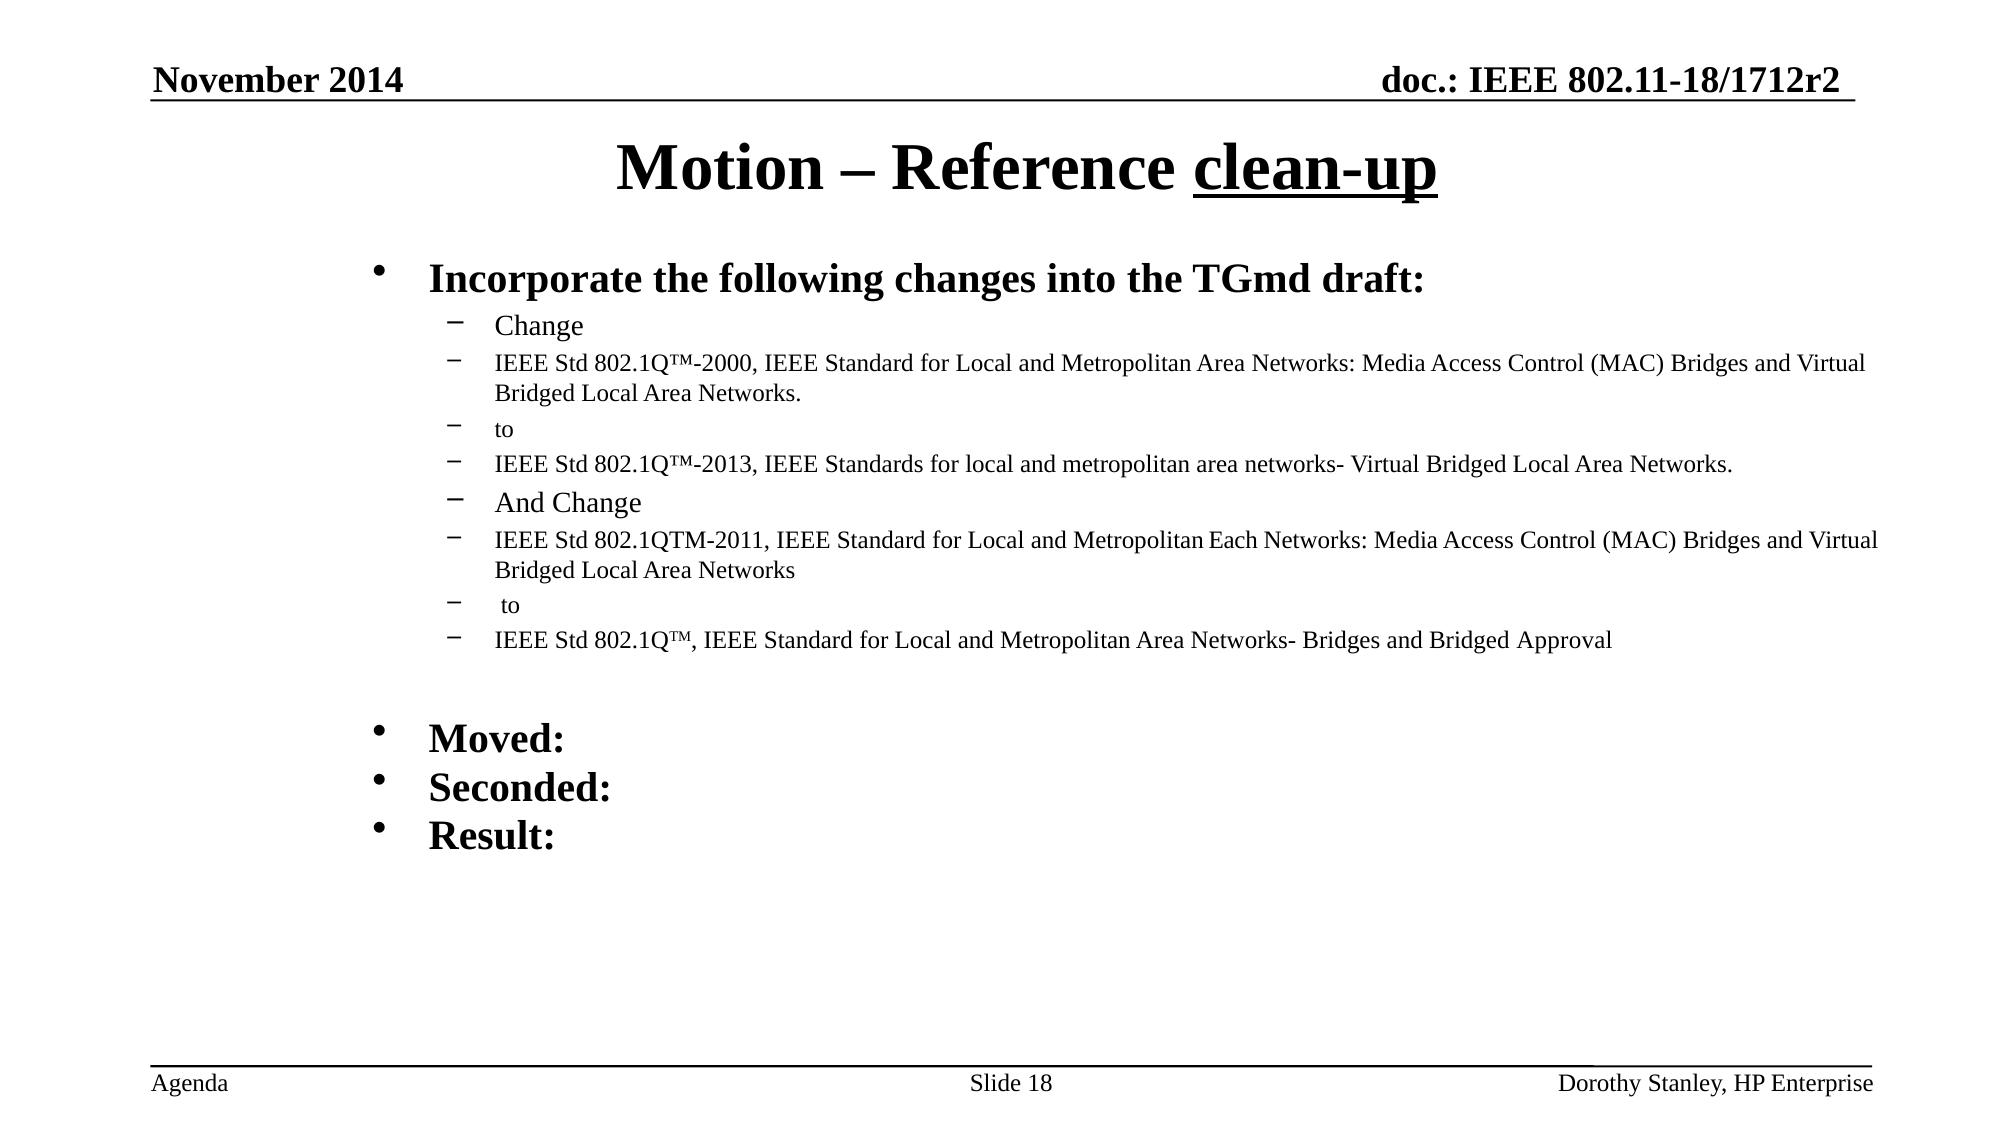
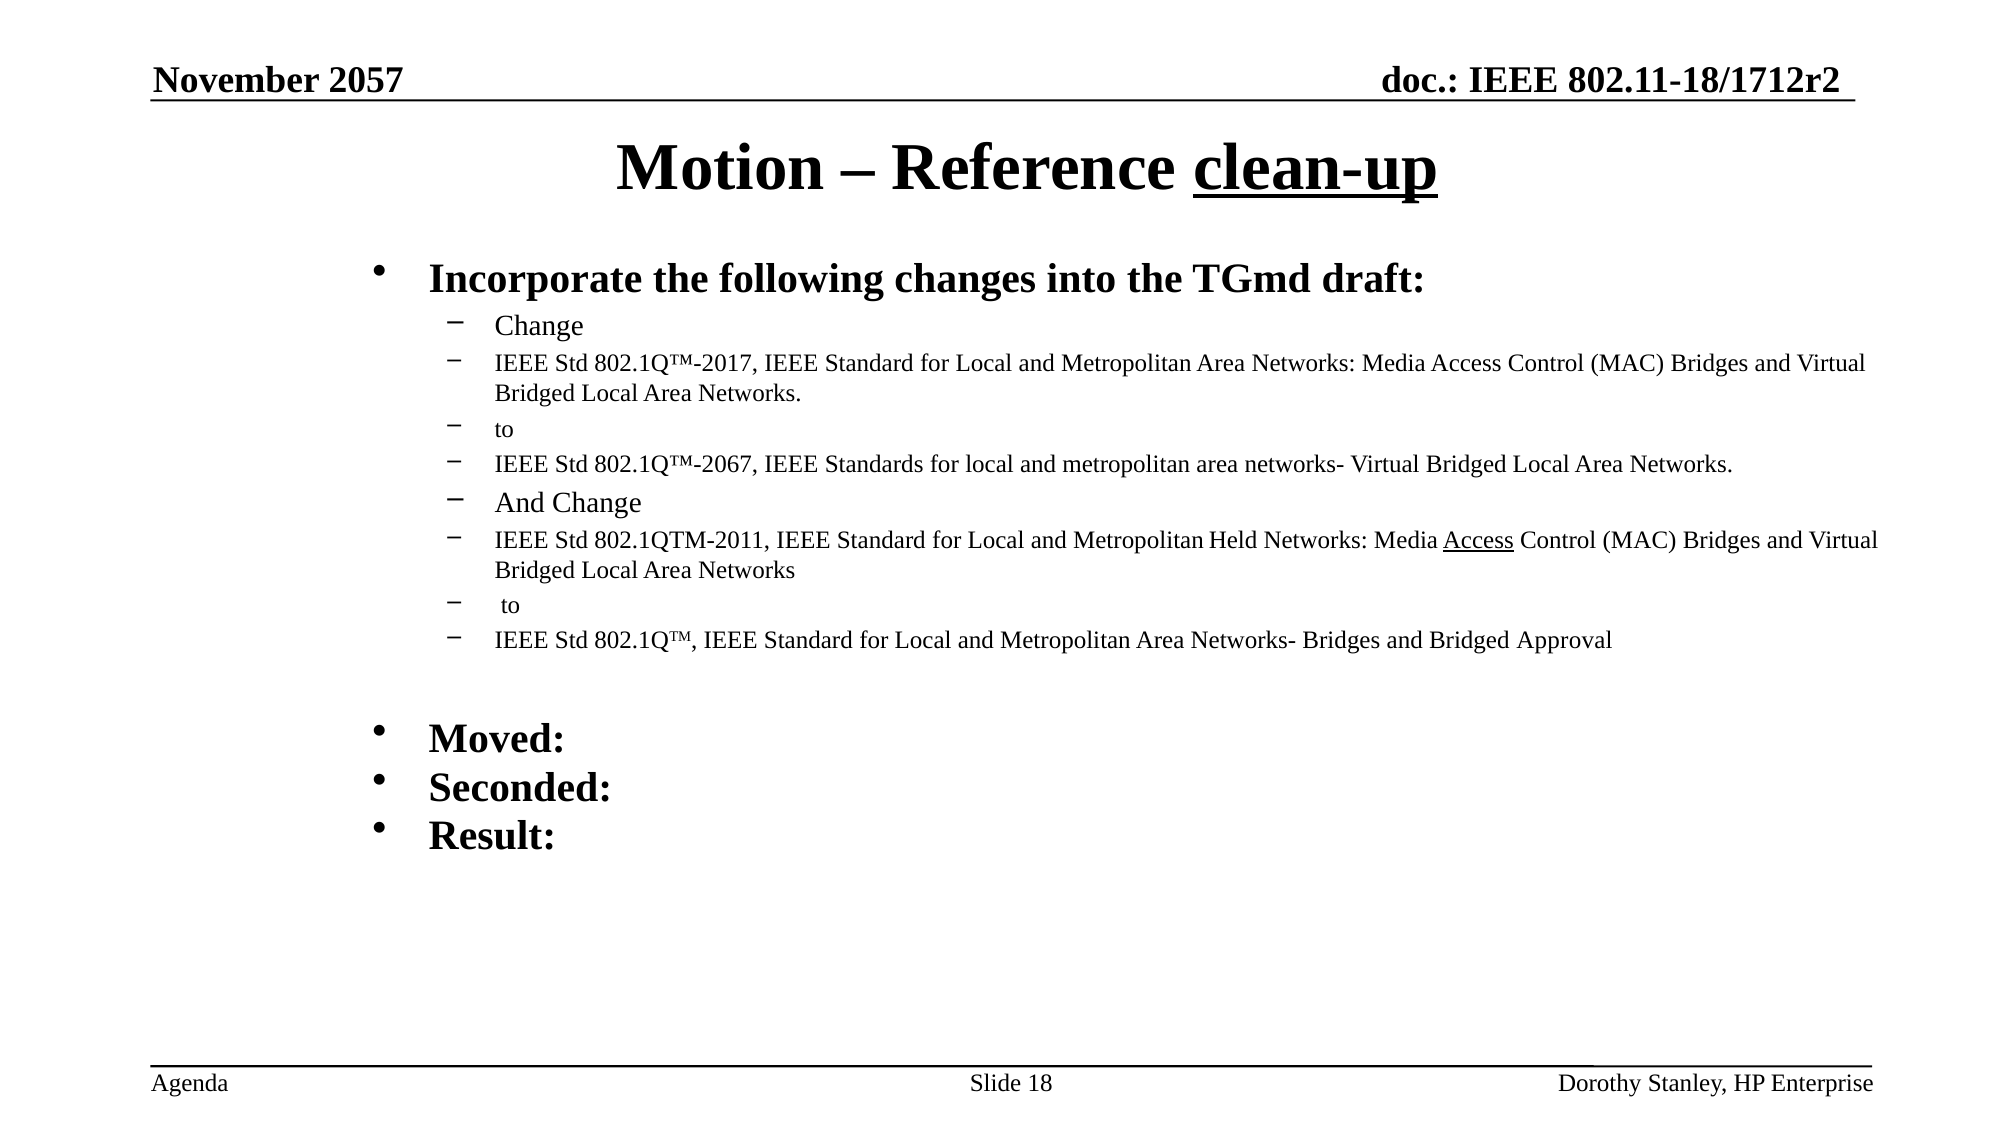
2014: 2014 -> 2057
802.1Q™-2000: 802.1Q™-2000 -> 802.1Q™-2017
802.1Q™-2013: 802.1Q™-2013 -> 802.1Q™-2067
Each: Each -> Held
Access at (1478, 540) underline: none -> present
